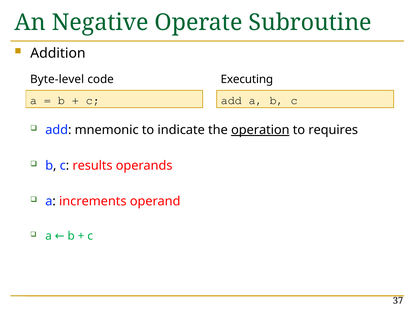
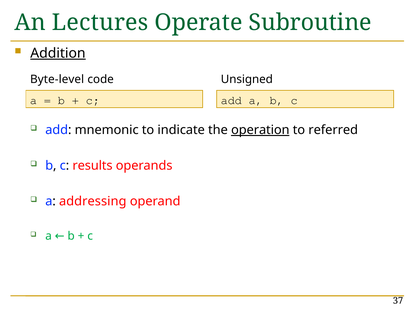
Negative: Negative -> Lectures
Addition underline: none -> present
Executing: Executing -> Unsigned
requires: requires -> referred
increments: increments -> addressing
